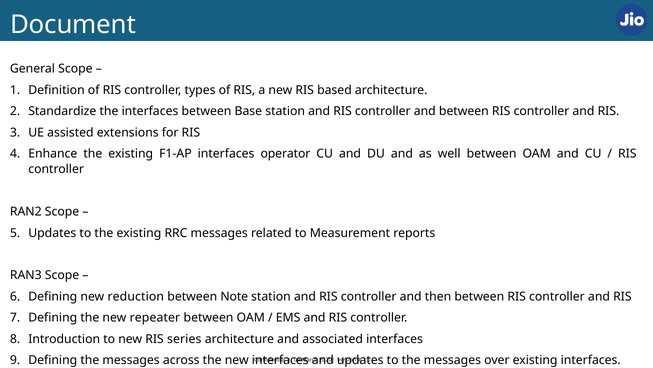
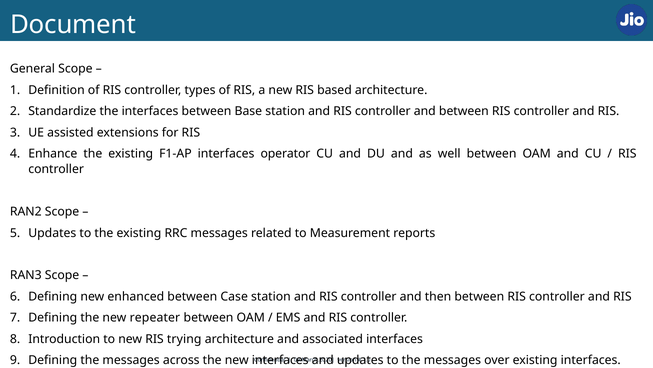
reduction: reduction -> enhanced
Note: Note -> Case
series: series -> trying
